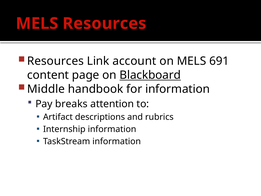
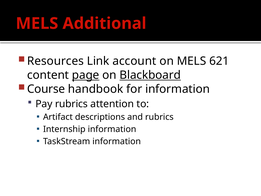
MELS Resources: Resources -> Additional
691: 691 -> 621
page underline: none -> present
Middle: Middle -> Course
Pay breaks: breaks -> rubrics
